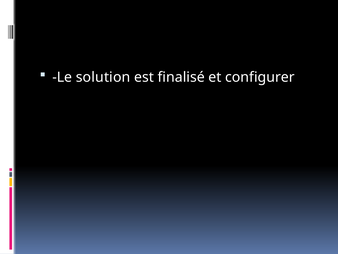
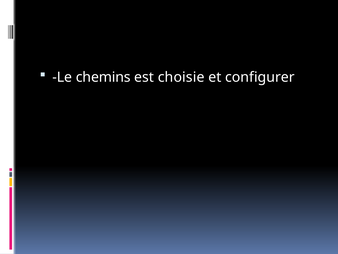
solution: solution -> chemins
finalisé: finalisé -> choisie
